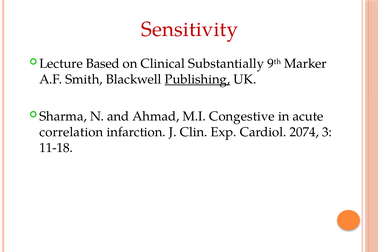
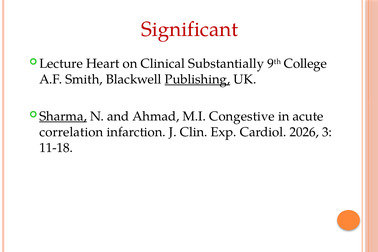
Sensitivity: Sensitivity -> Significant
Based: Based -> Heart
Marker: Marker -> College
Sharma underline: none -> present
2074: 2074 -> 2026
